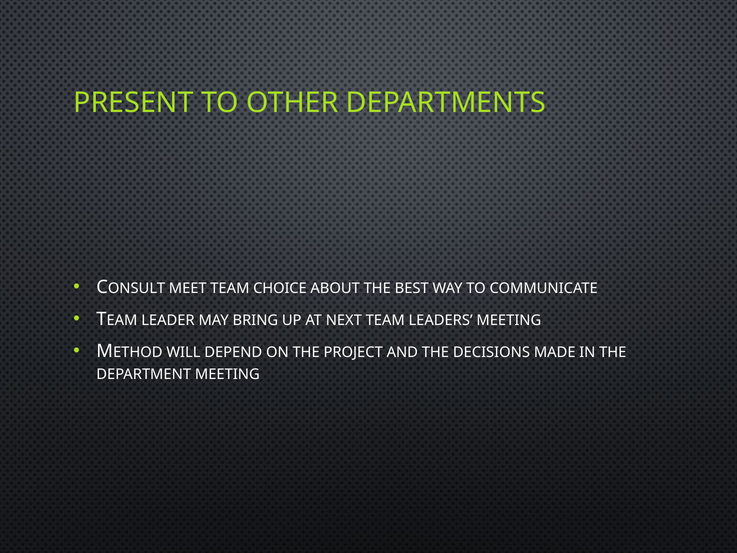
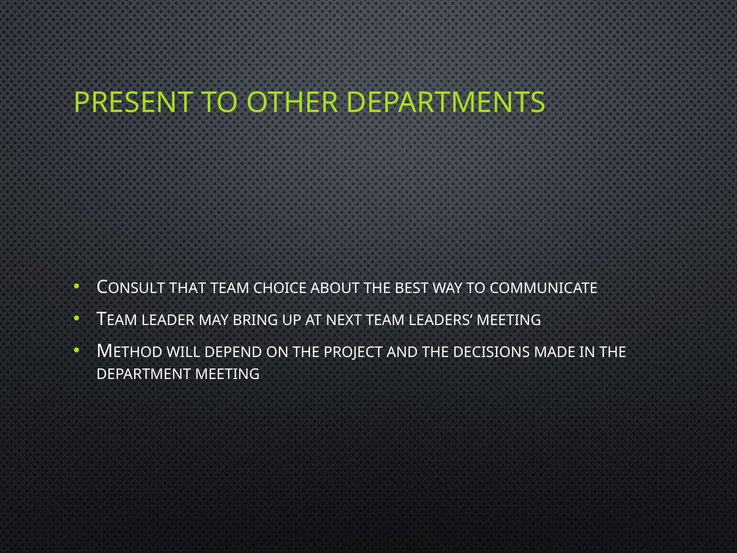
MEET: MEET -> THAT
